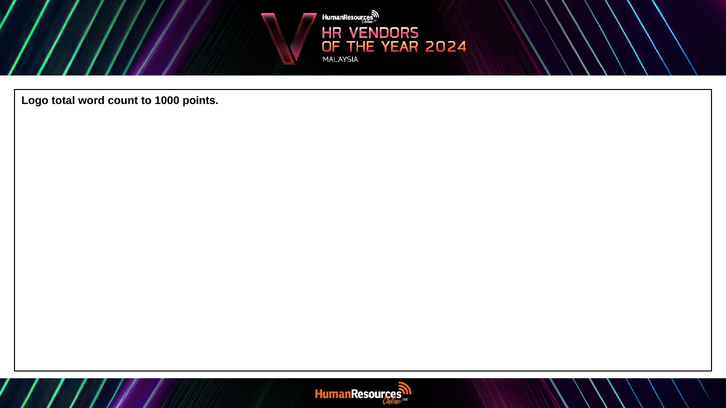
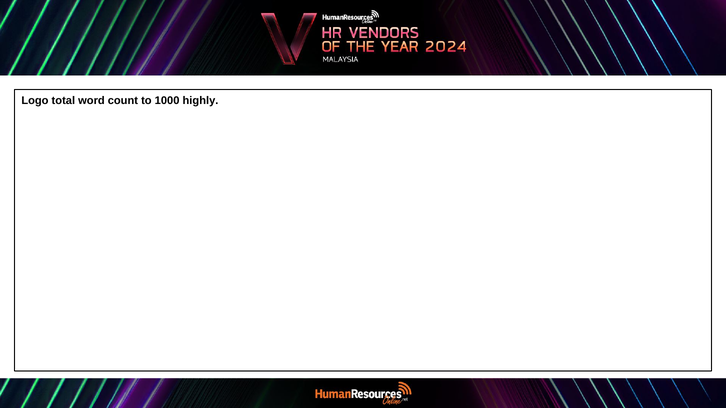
points: points -> highly
